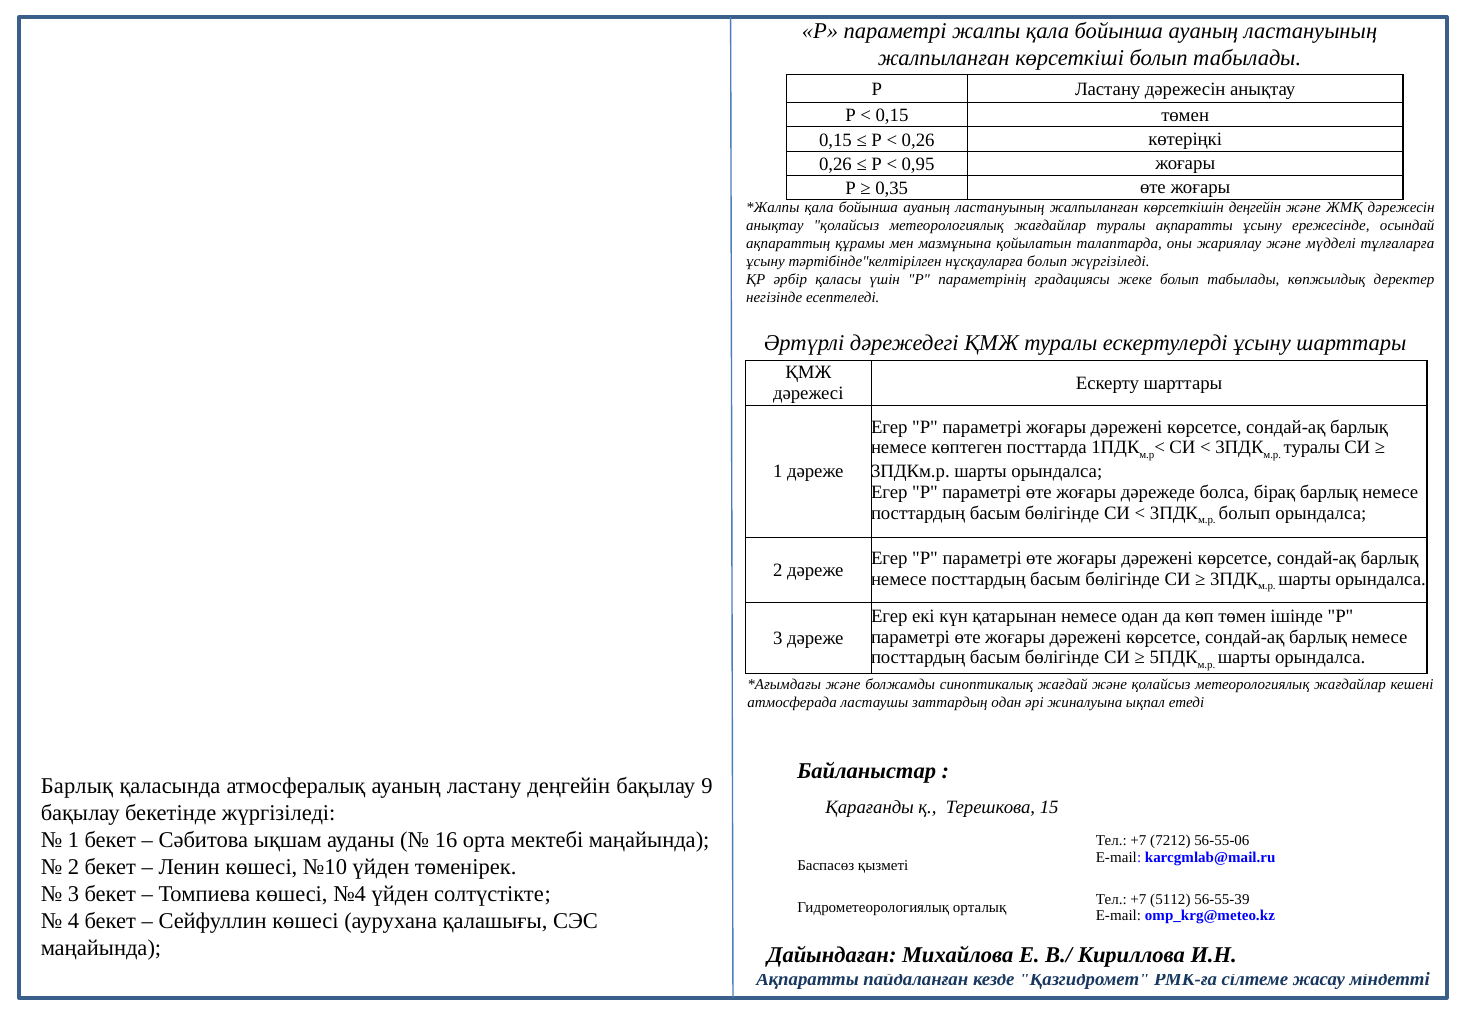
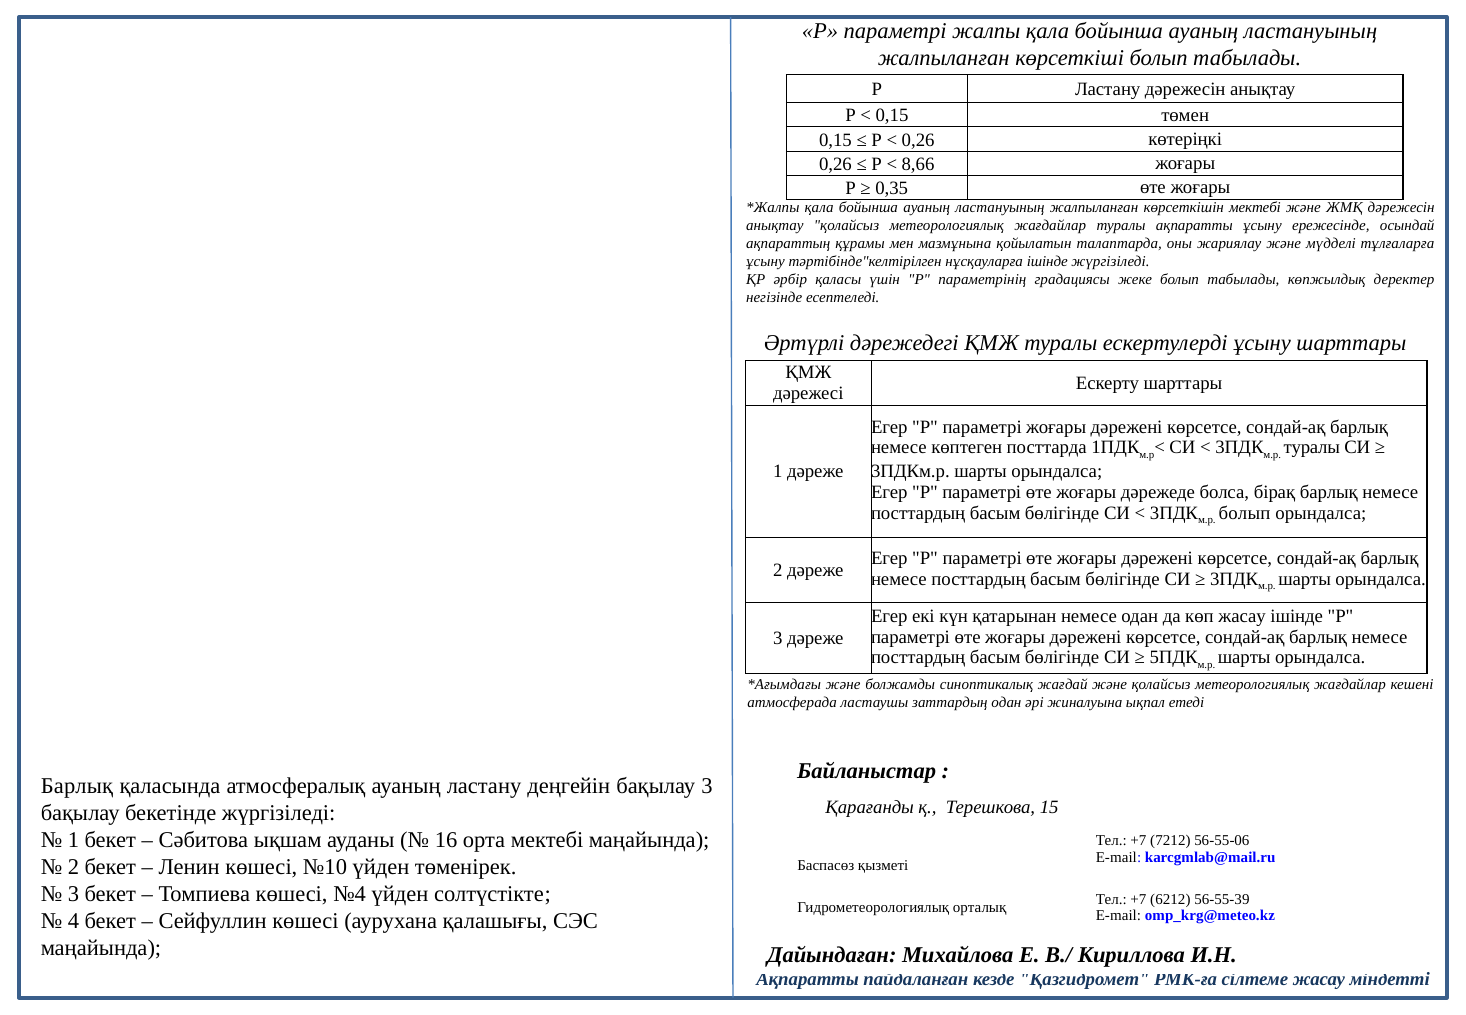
0,95: 0,95 -> 8,66
көрсеткішін деңгейін: деңгейін -> мектебі
нұсқауларға болып: болып -> ішінде
көп төмен: төмен -> жасау
бақылау 9: 9 -> 3
5112: 5112 -> 6212
